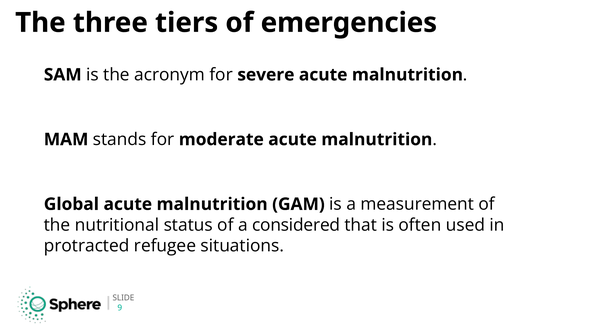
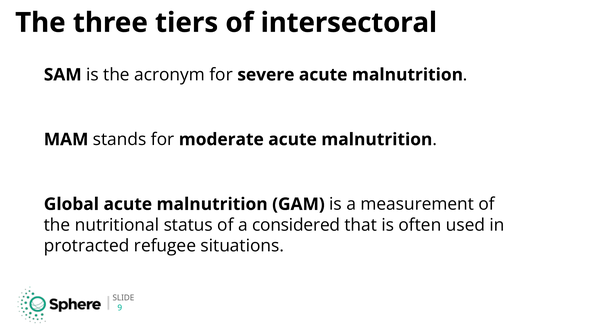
emergencies: emergencies -> intersectoral
